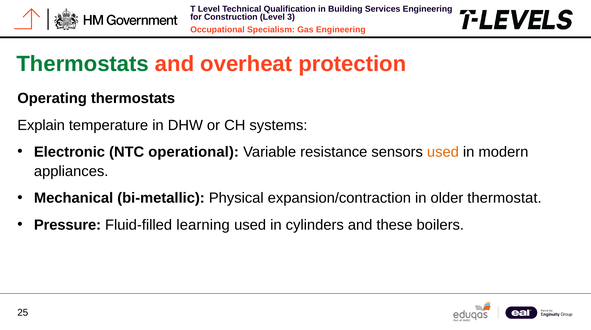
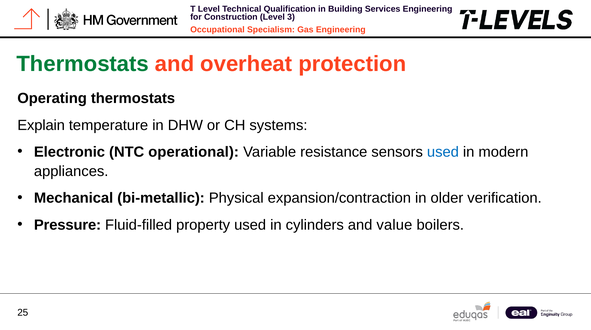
used at (443, 152) colour: orange -> blue
thermostat: thermostat -> verification
learning: learning -> property
these: these -> value
